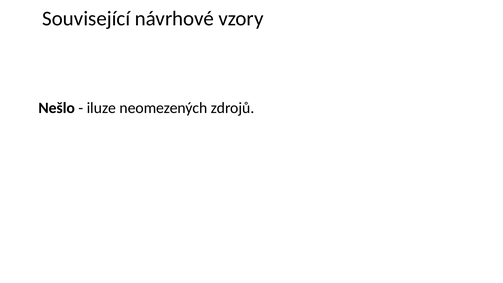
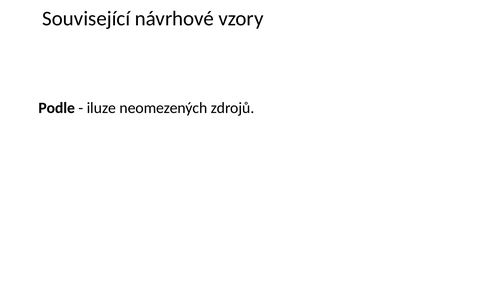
Nešlo: Nešlo -> Podle
